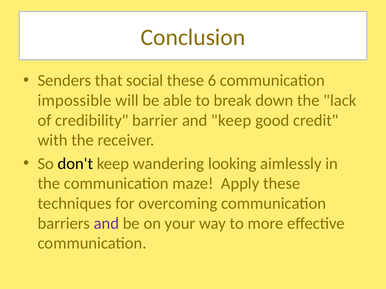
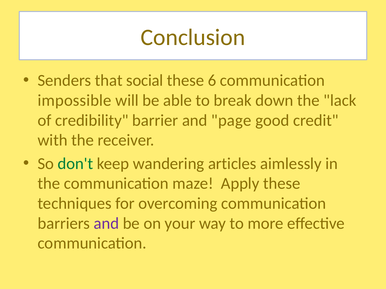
and keep: keep -> page
don't colour: black -> green
looking: looking -> articles
